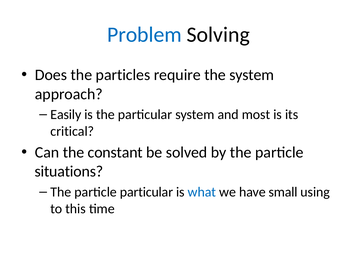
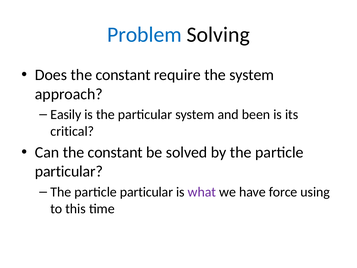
Does the particles: particles -> constant
most: most -> been
situations at (69, 171): situations -> particular
what colour: blue -> purple
small: small -> force
